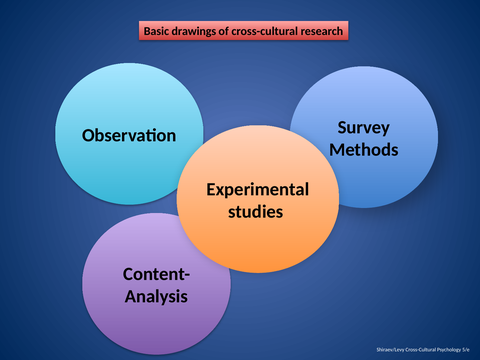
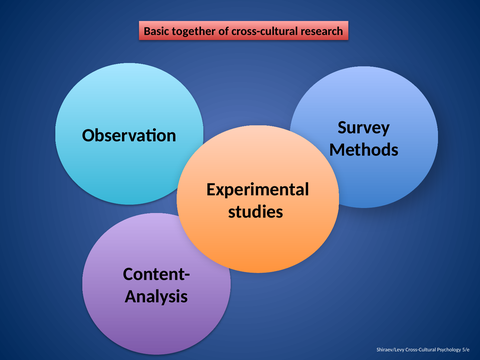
drawings: drawings -> together
